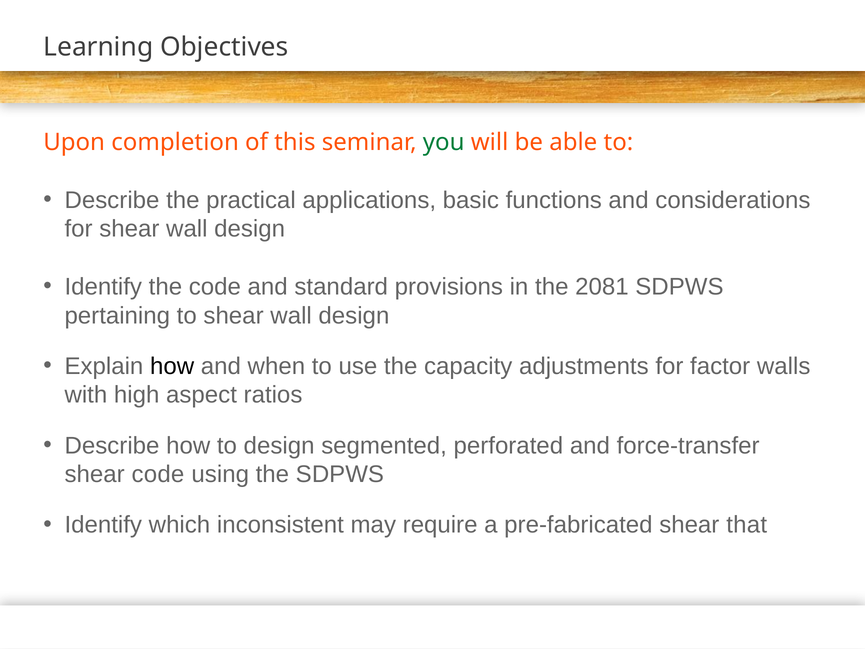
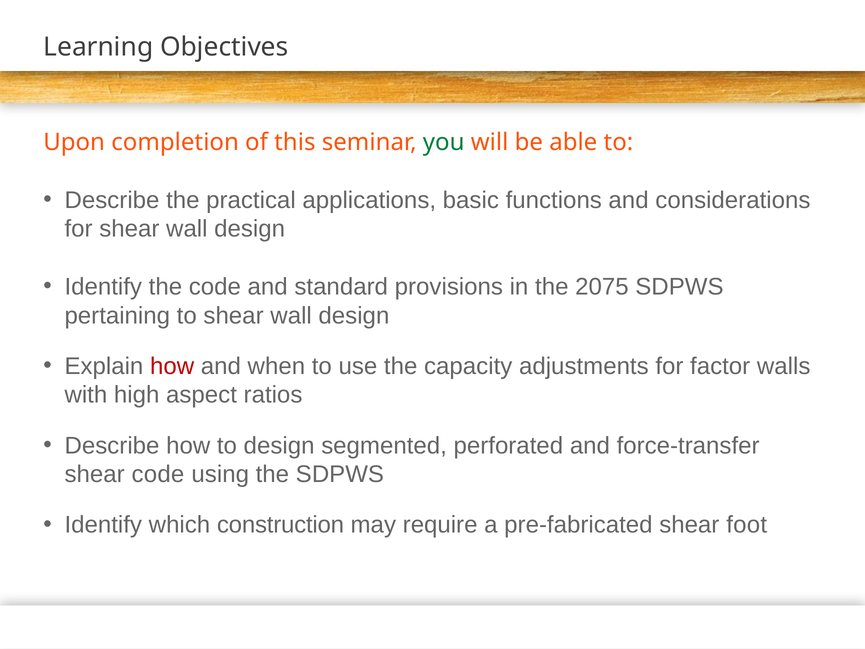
2081: 2081 -> 2075
how at (172, 366) colour: black -> red
inconsistent: inconsistent -> construction
that: that -> foot
